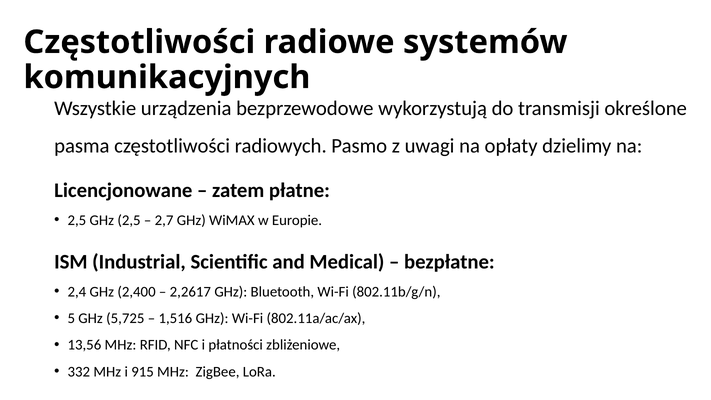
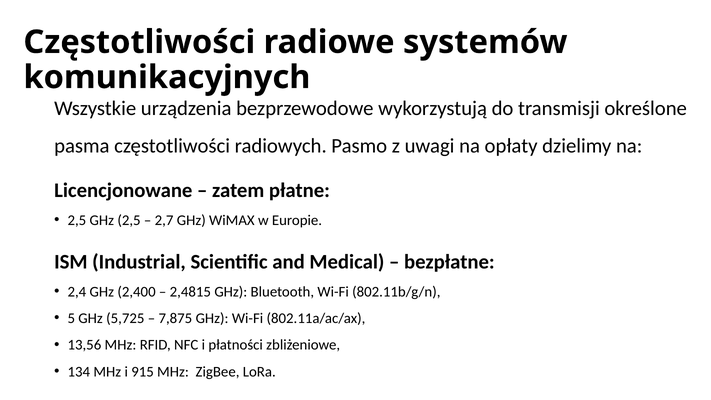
2,2617: 2,2617 -> 2,4815
1,516: 1,516 -> 7,875
332: 332 -> 134
